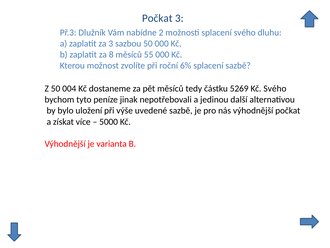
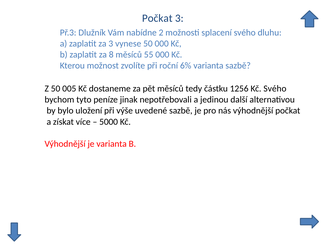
sazbou: sazbou -> vynese
6% splacení: splacení -> varianta
004: 004 -> 005
5269: 5269 -> 1256
